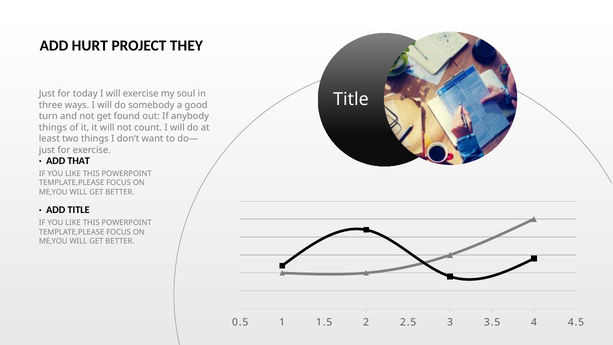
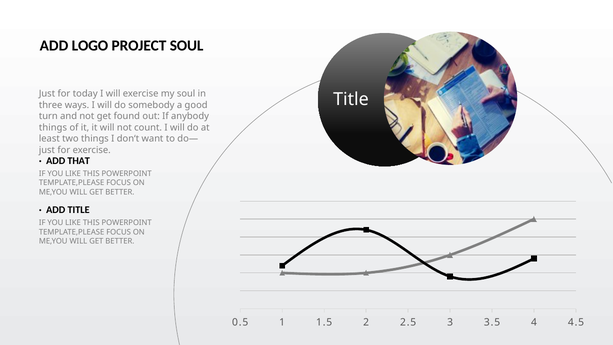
HURT: HURT -> LOGO
PROJECT THEY: THEY -> SOUL
